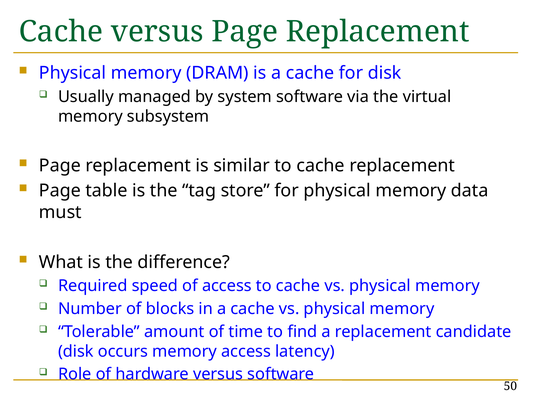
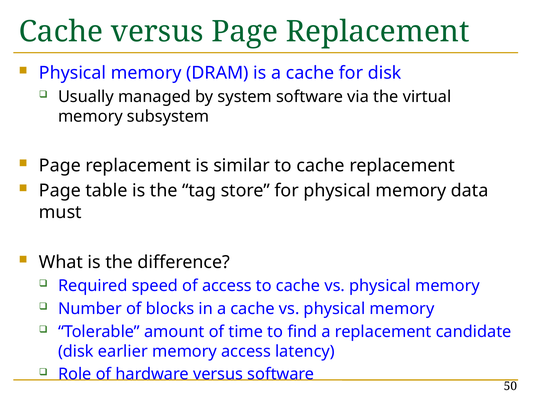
occurs: occurs -> earlier
